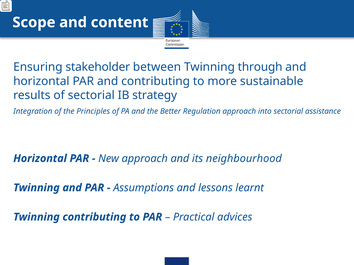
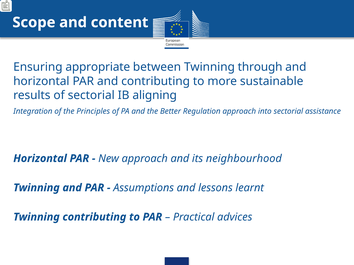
stakeholder: stakeholder -> appropriate
strategy: strategy -> aligning
